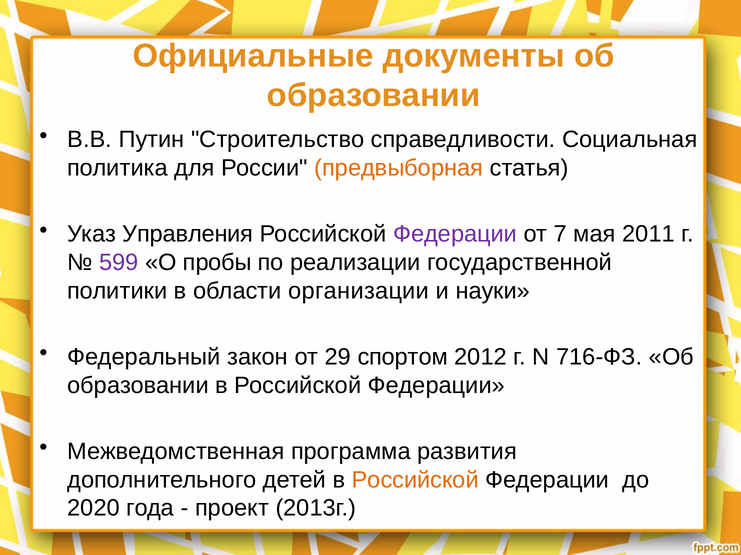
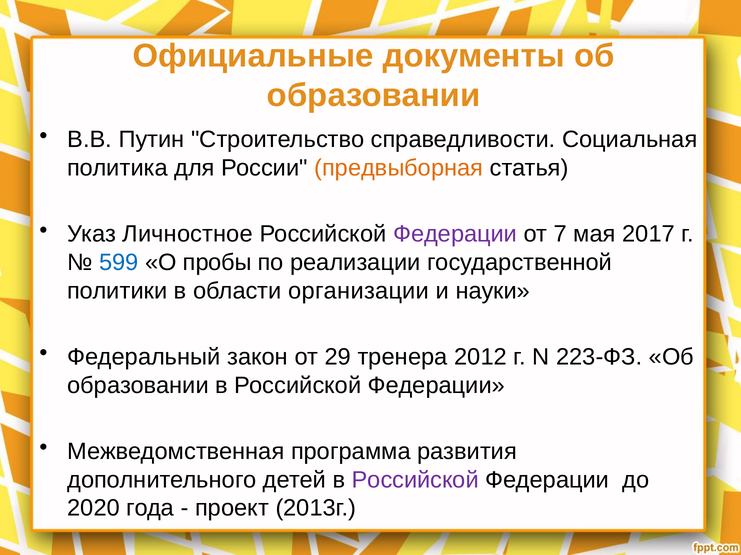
Управления: Управления -> Личностное
2011: 2011 -> 2017
599 colour: purple -> blue
спортом: спортом -> тренера
716-ФЗ: 716-ФЗ -> 223-ФЗ
Российской at (415, 480) colour: orange -> purple
